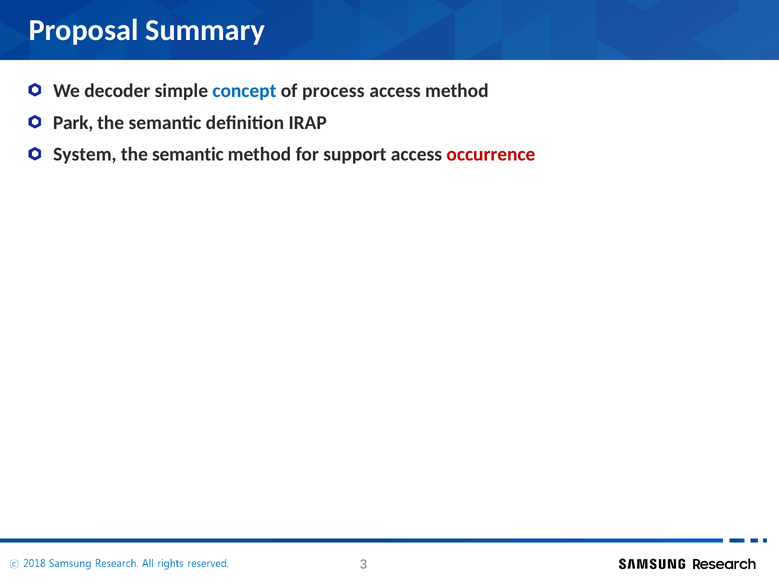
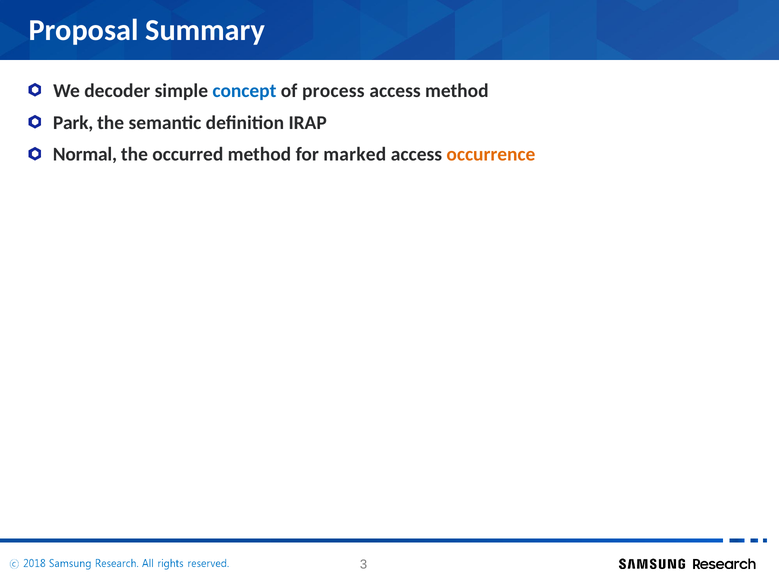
System: System -> Normal
semantic at (188, 154): semantic -> occurred
support: support -> marked
occurrence colour: red -> orange
